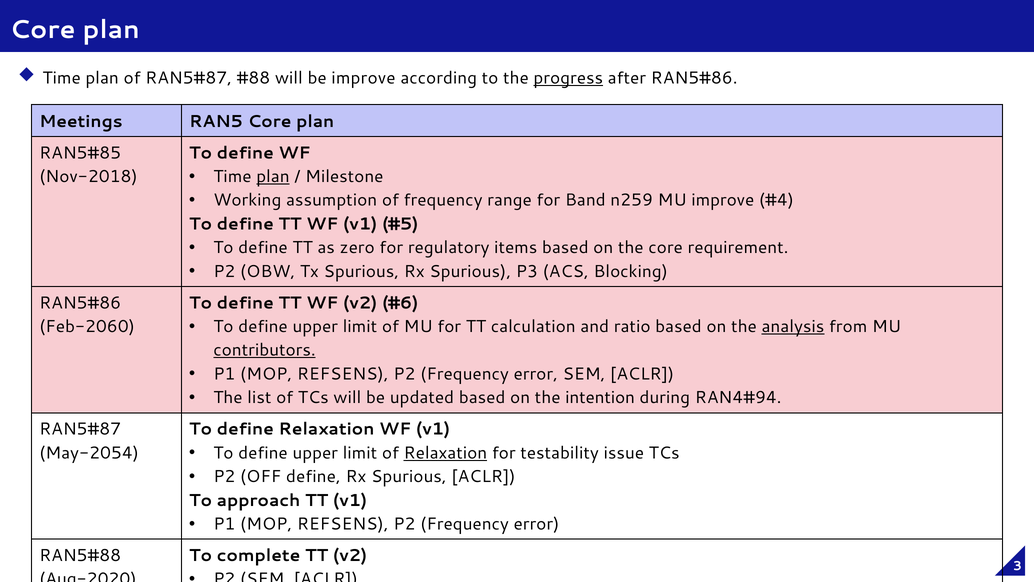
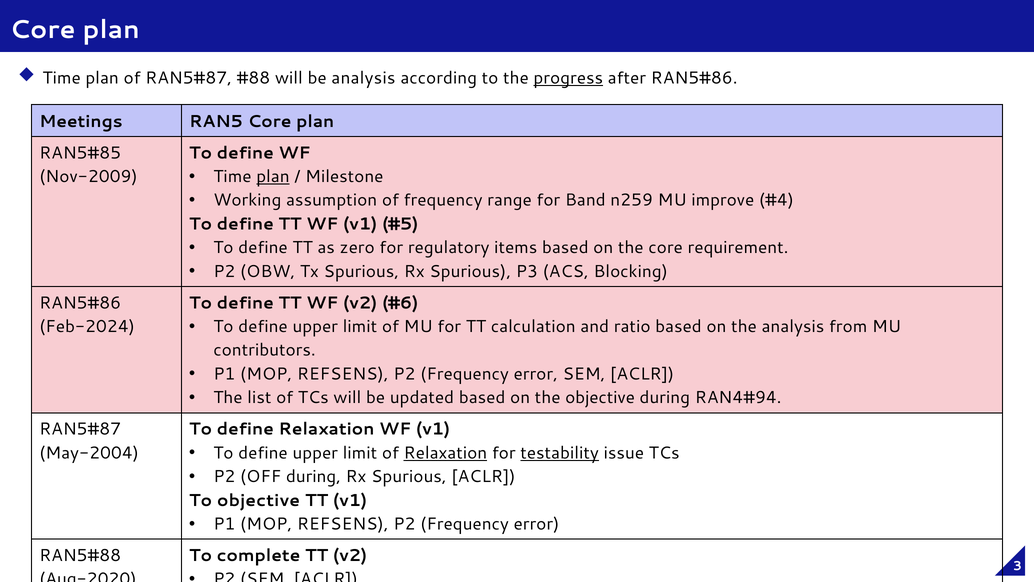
be improve: improve -> analysis
Nov-2018: Nov-2018 -> Nov-2009
analysis at (793, 326) underline: present -> none
Feb-2060: Feb-2060 -> Feb-2024
contributors underline: present -> none
the intention: intention -> objective
testability underline: none -> present
May-2054: May-2054 -> May-2004
OFF define: define -> during
To approach: approach -> objective
